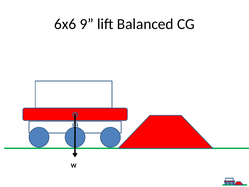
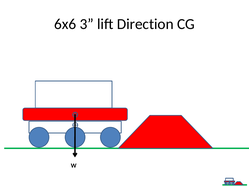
9: 9 -> 3
Balanced: Balanced -> Direction
